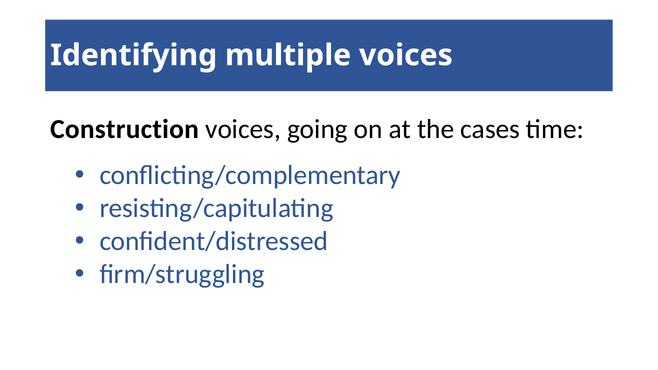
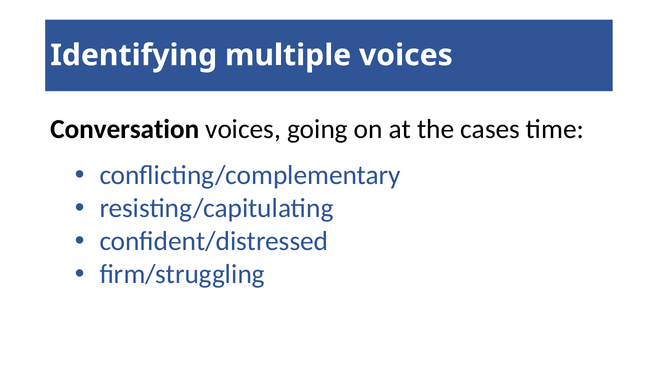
Construction: Construction -> Conversation
